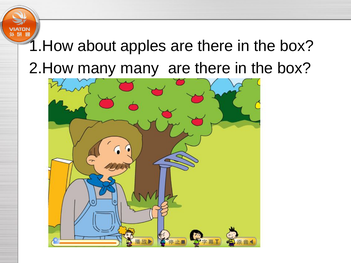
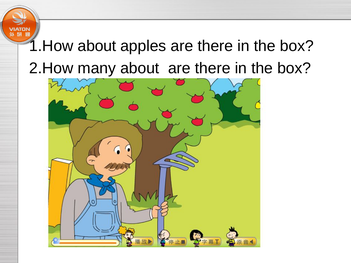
many many: many -> about
